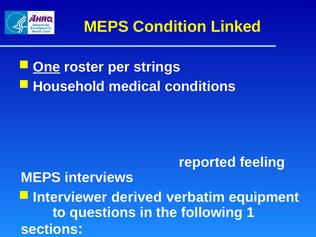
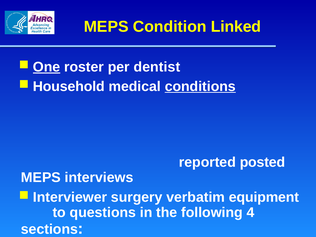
strings: strings -> dentist
conditions underline: none -> present
feeling: feeling -> posted
derived: derived -> surgery
1: 1 -> 4
